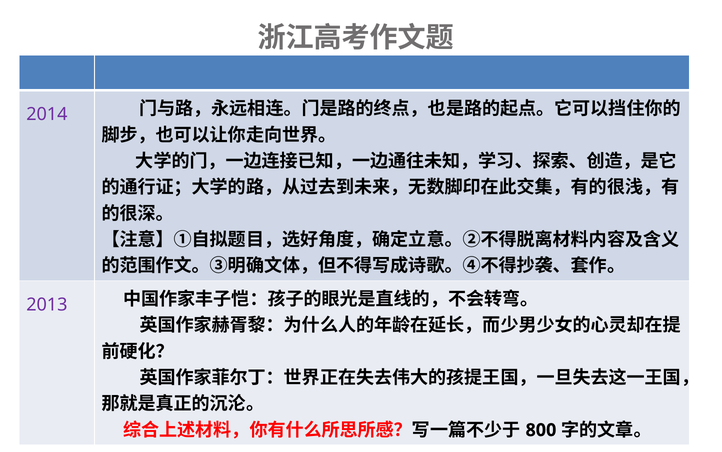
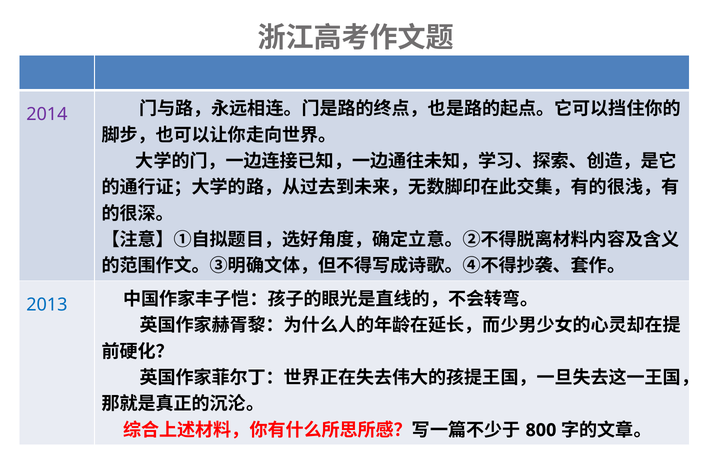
2013 colour: purple -> blue
